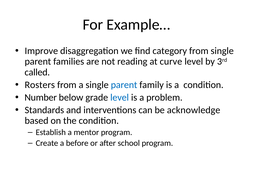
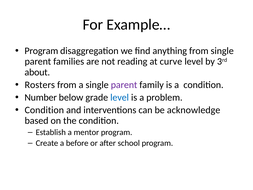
Improve at (41, 51): Improve -> Program
category: category -> anything
called: called -> about
parent at (124, 85) colour: blue -> purple
Standards at (44, 110): Standards -> Condition
